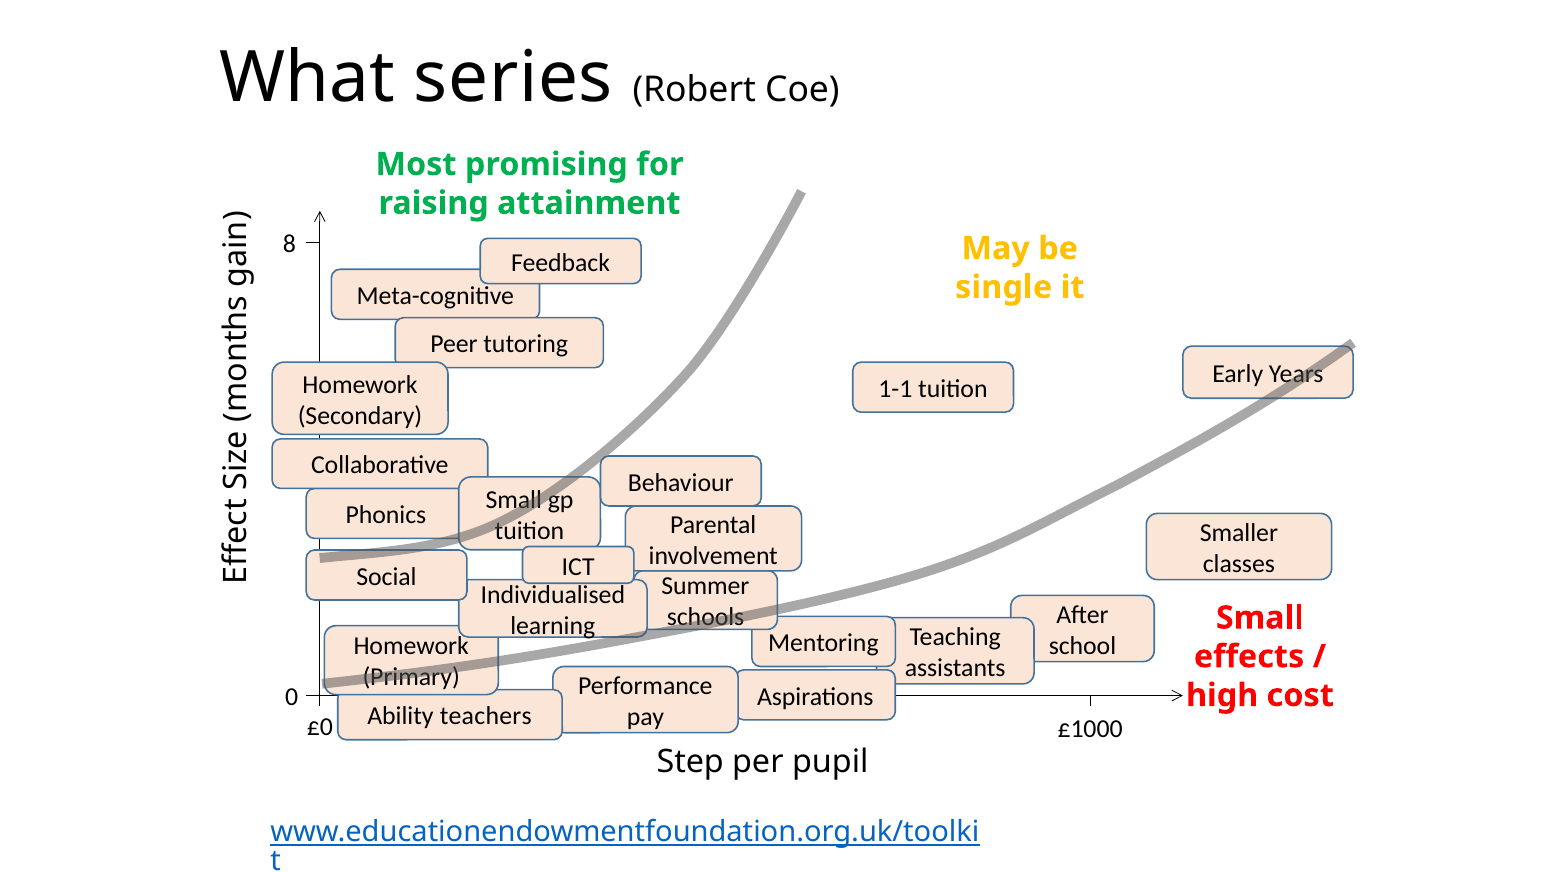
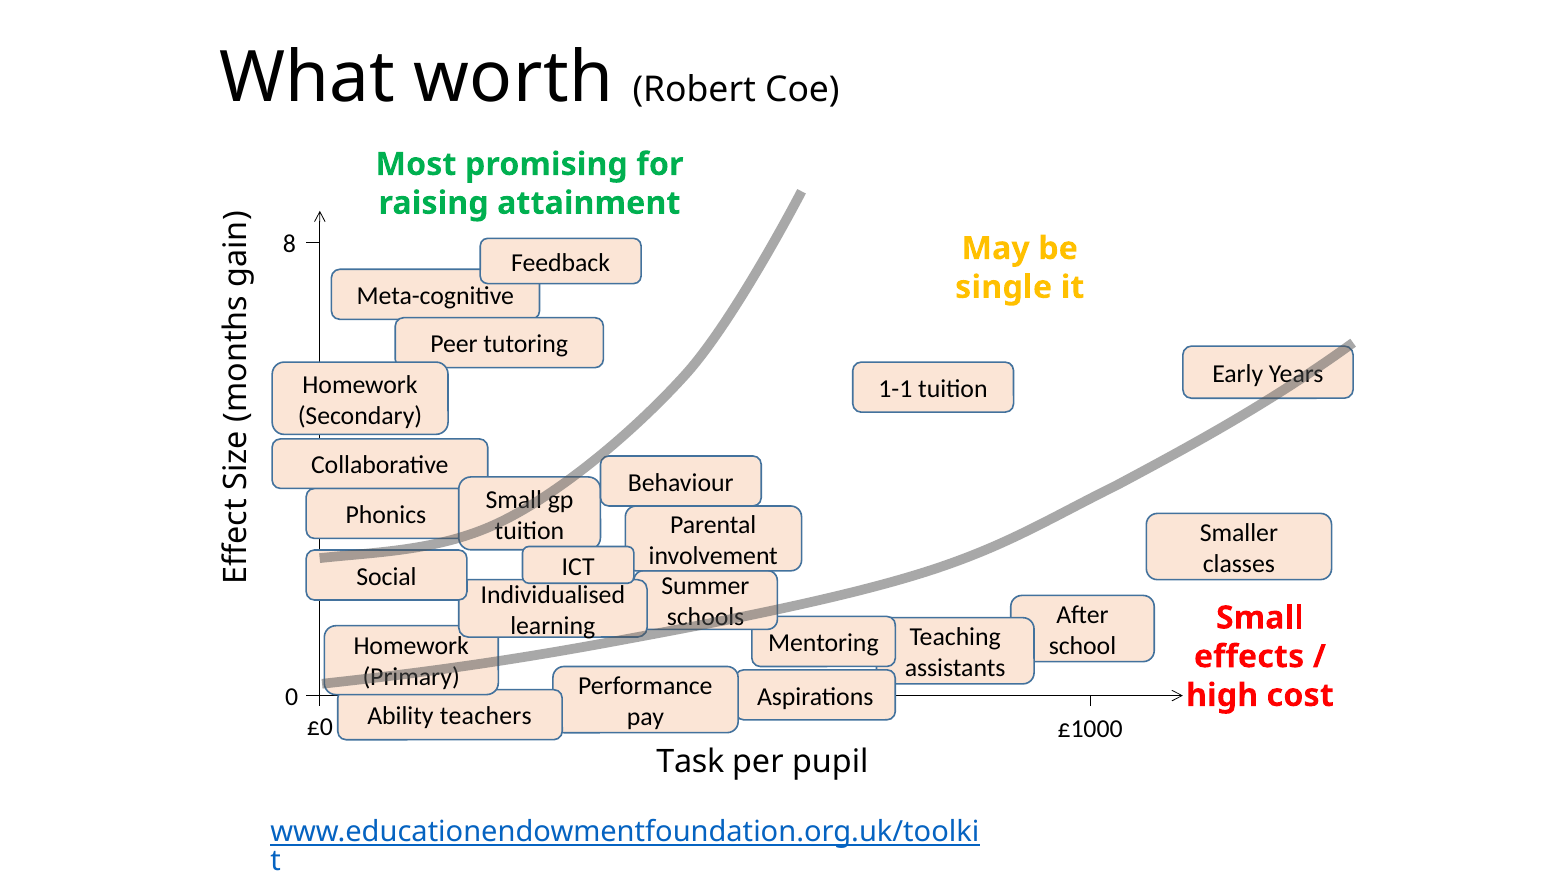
series: series -> worth
Step: Step -> Task
